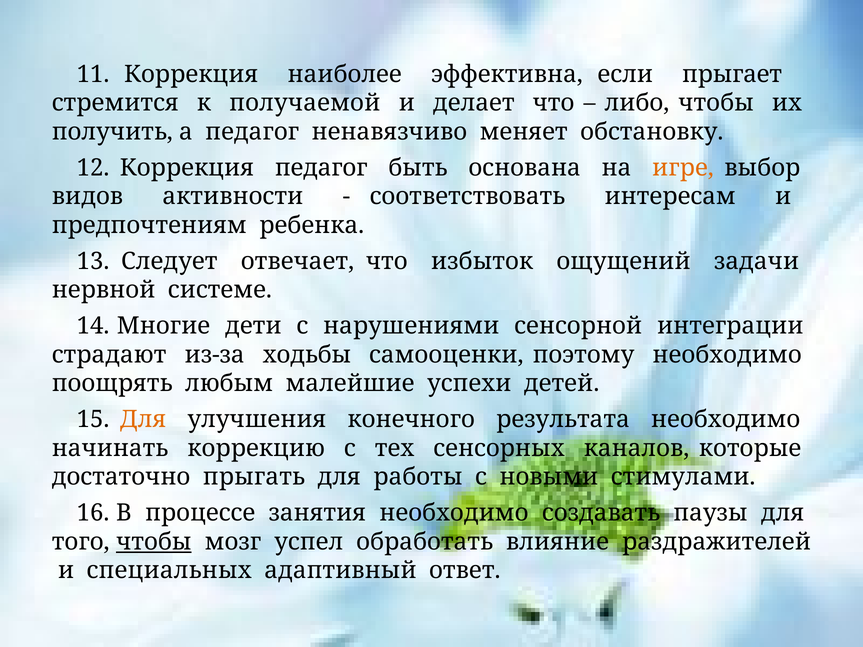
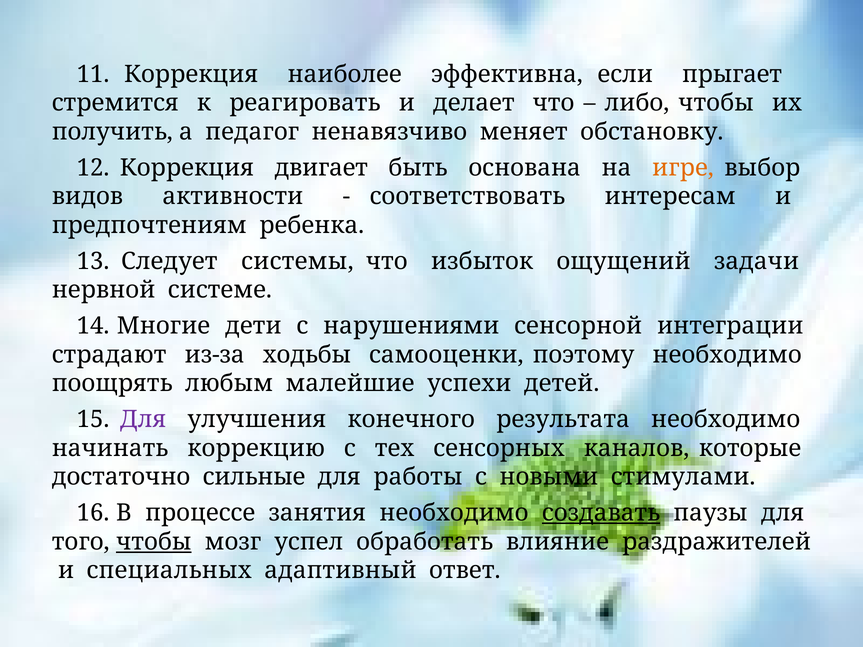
получаемой: получаемой -> реагировать
Коррекция педагог: педагог -> двигает
отвечает: отвечает -> системы
Для at (143, 420) colour: orange -> purple
прыгать: прыгать -> сильные
создавать underline: none -> present
